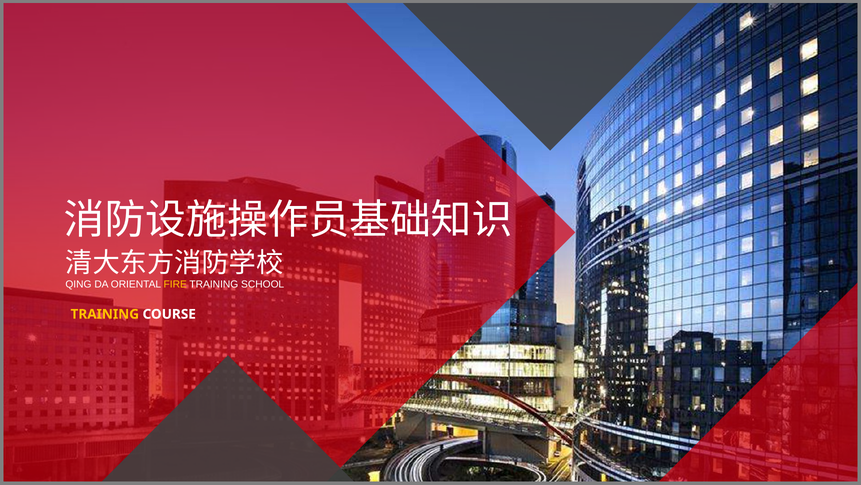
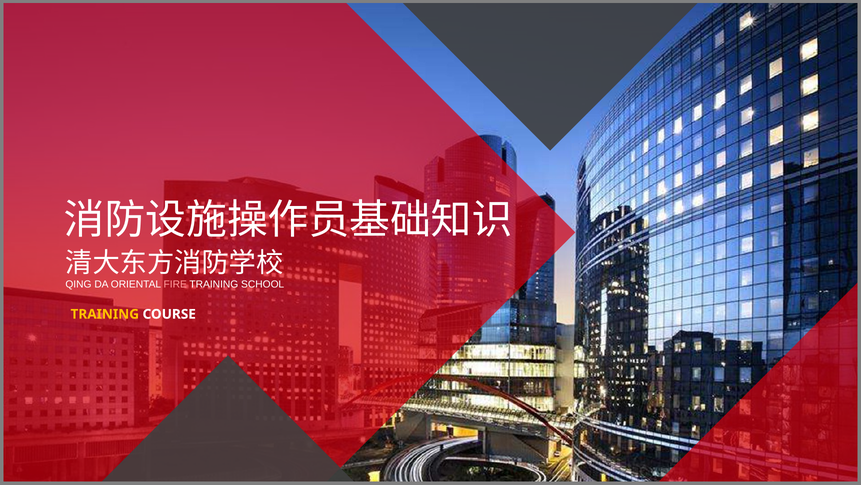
FIRE colour: yellow -> pink
